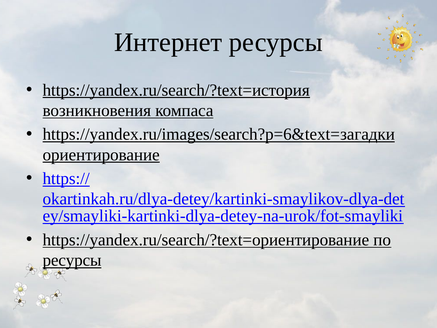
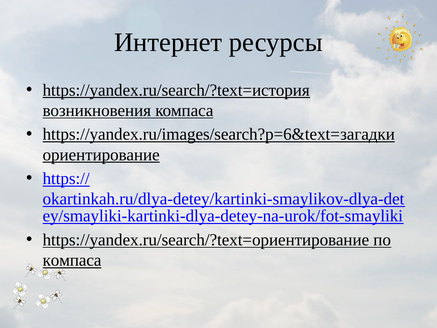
ресурсы at (72, 260): ресурсы -> компаса
